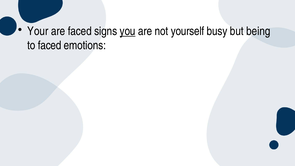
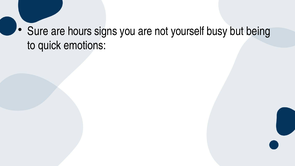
Your: Your -> Sure
are faced: faced -> hours
you underline: present -> none
to faced: faced -> quick
